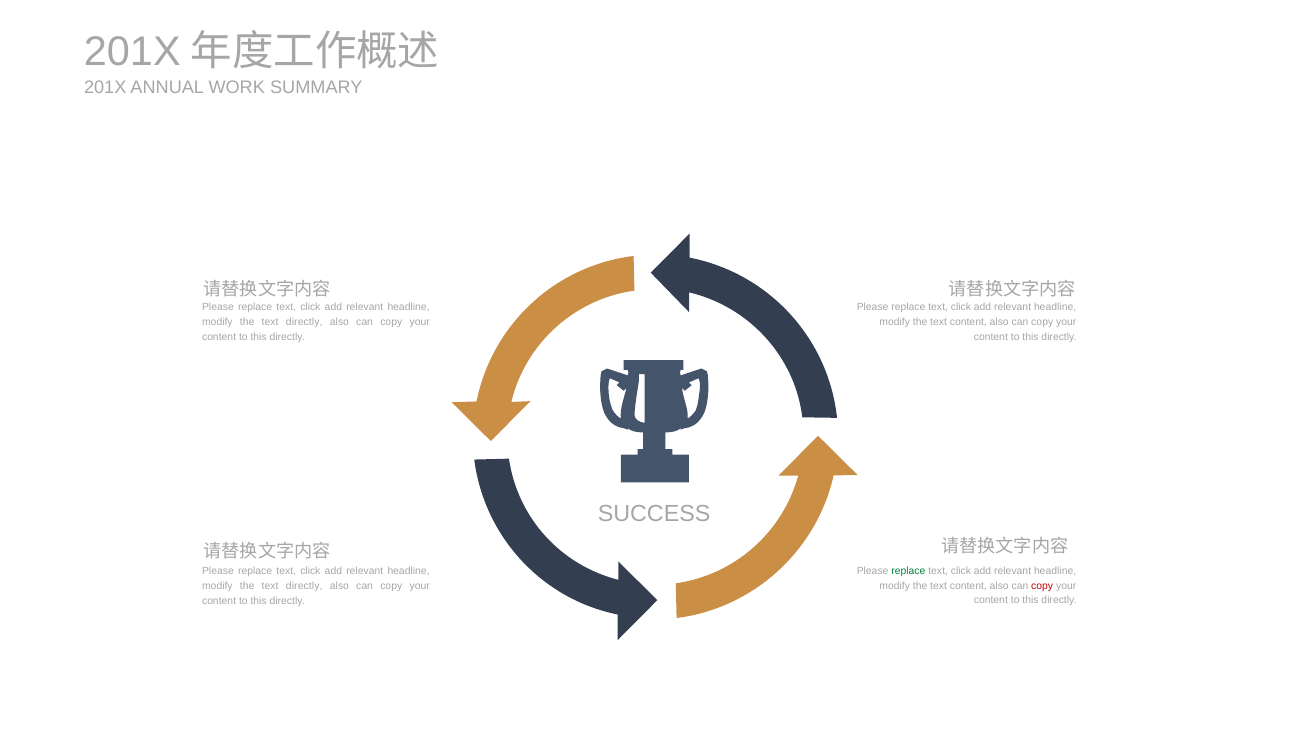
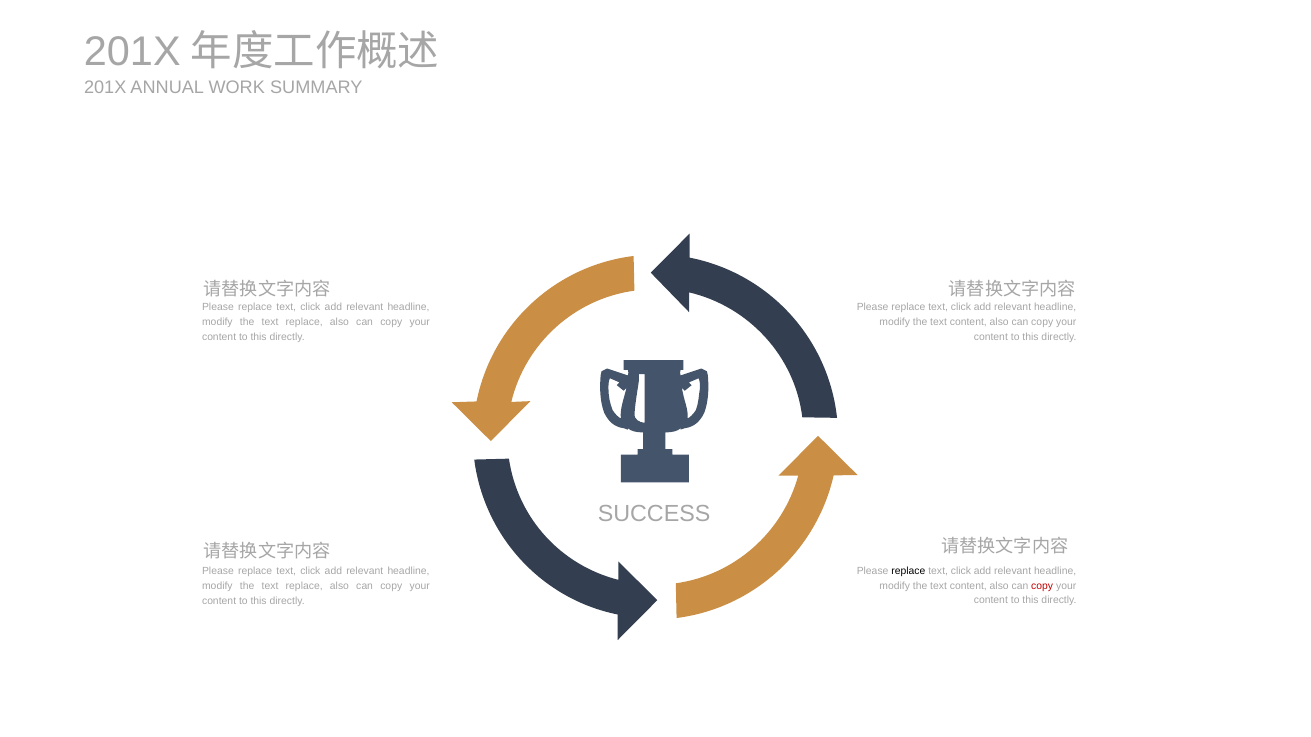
directly at (304, 322): directly -> replace
replace at (908, 571) colour: green -> black
directly at (304, 587): directly -> replace
